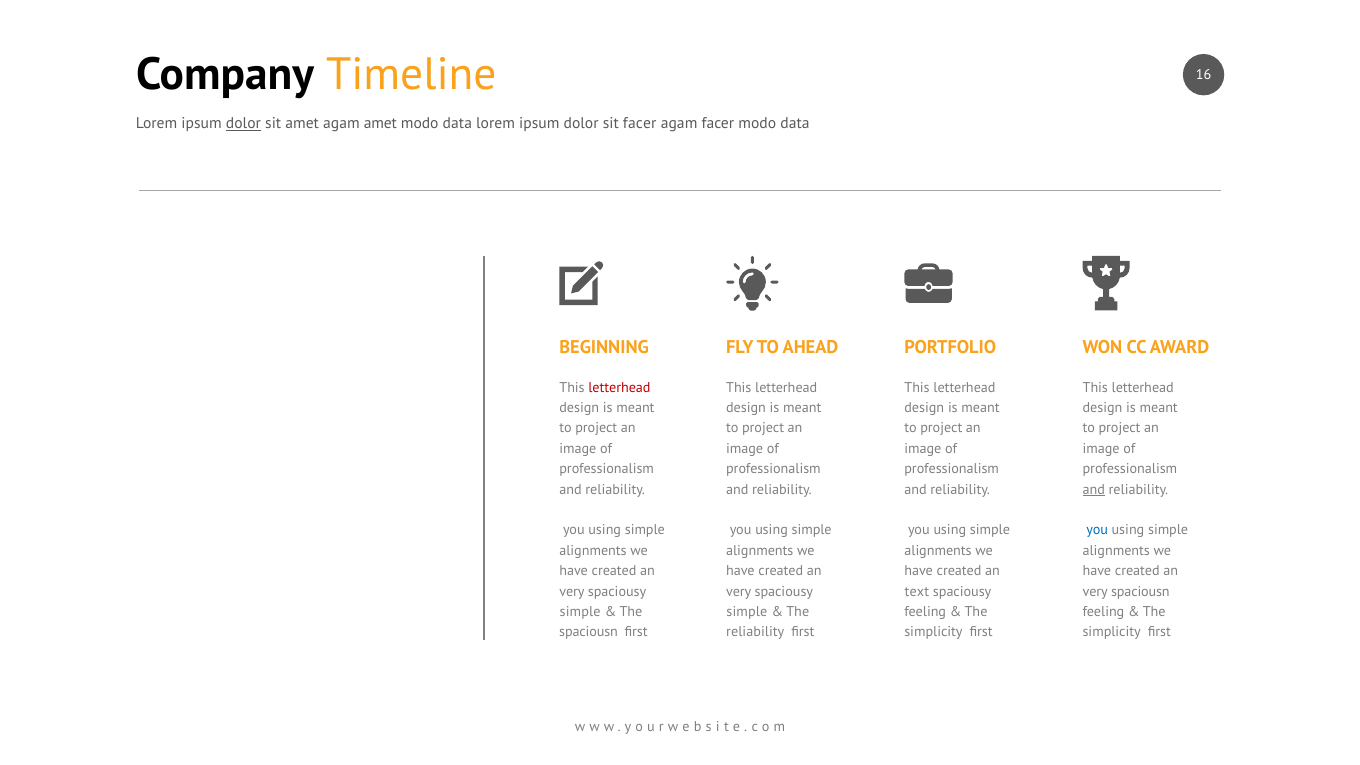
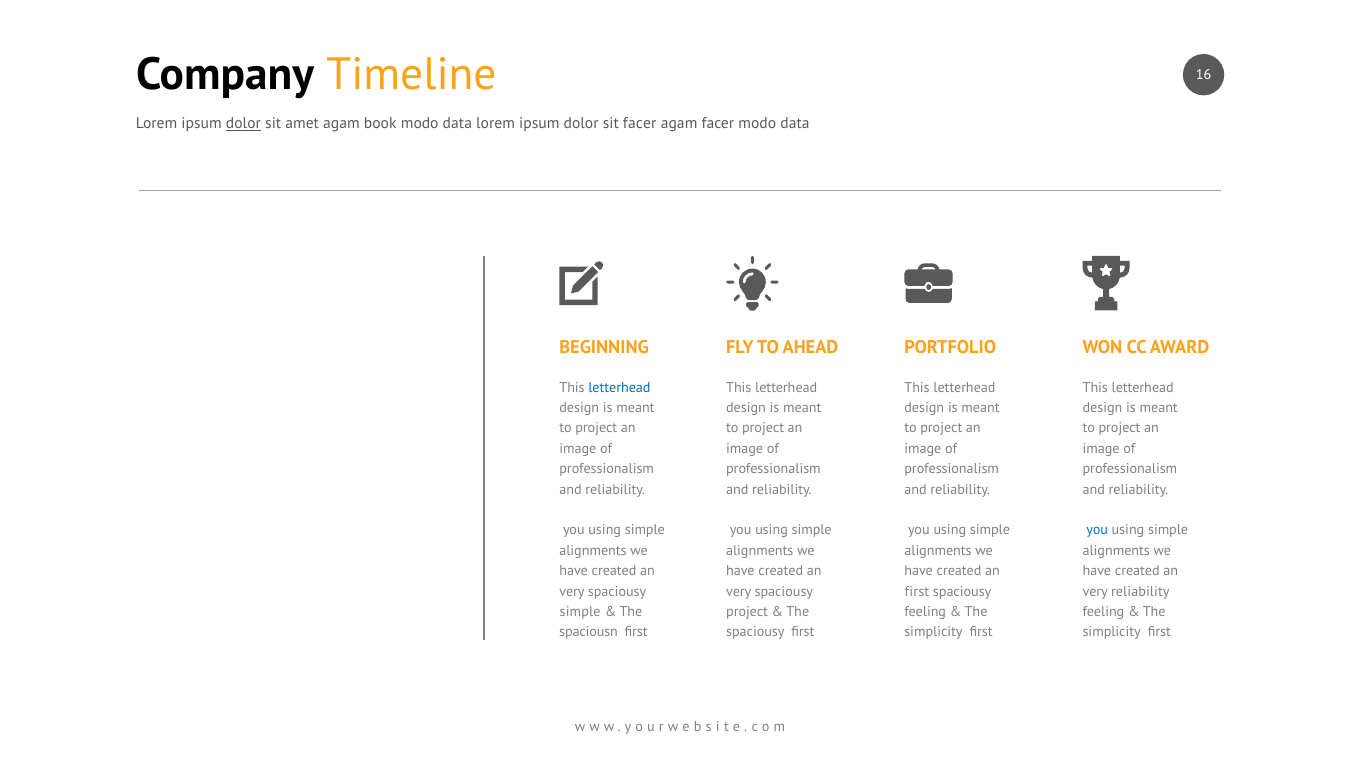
agam amet: amet -> book
letterhead at (619, 387) colour: red -> blue
and at (1094, 489) underline: present -> none
text at (917, 591): text -> first
very spaciousn: spaciousn -> reliability
simple at (747, 612): simple -> project
reliability at (755, 632): reliability -> spaciousy
